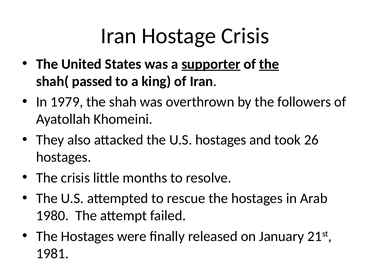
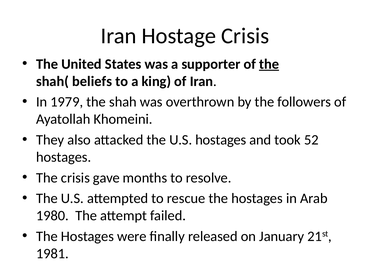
supporter underline: present -> none
passed: passed -> beliefs
26: 26 -> 52
little: little -> gave
